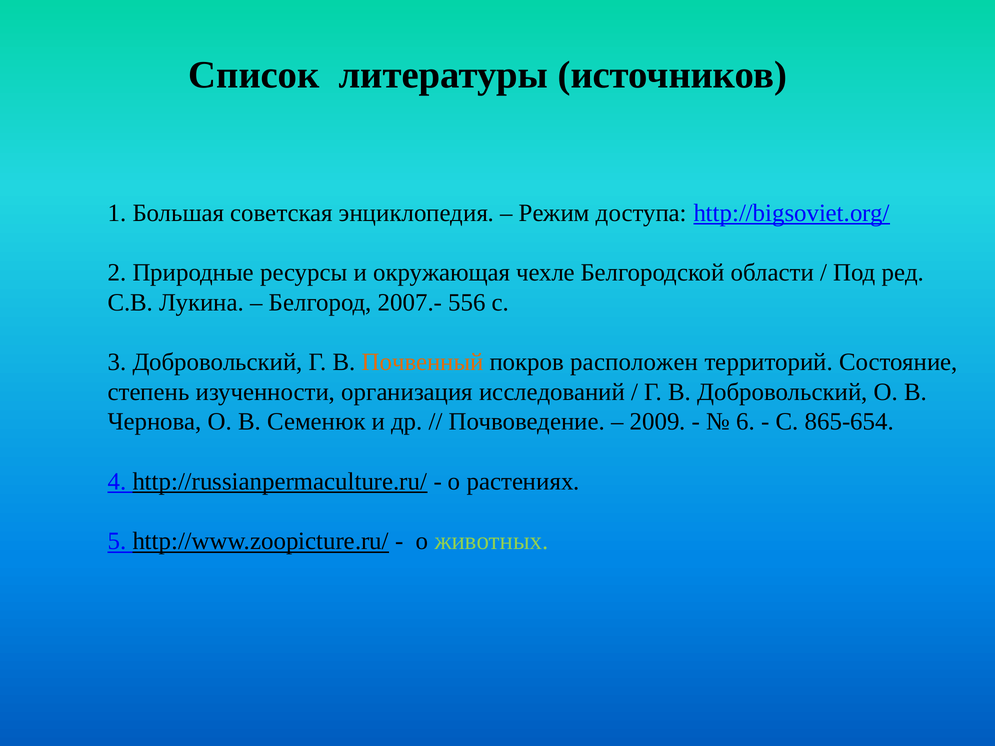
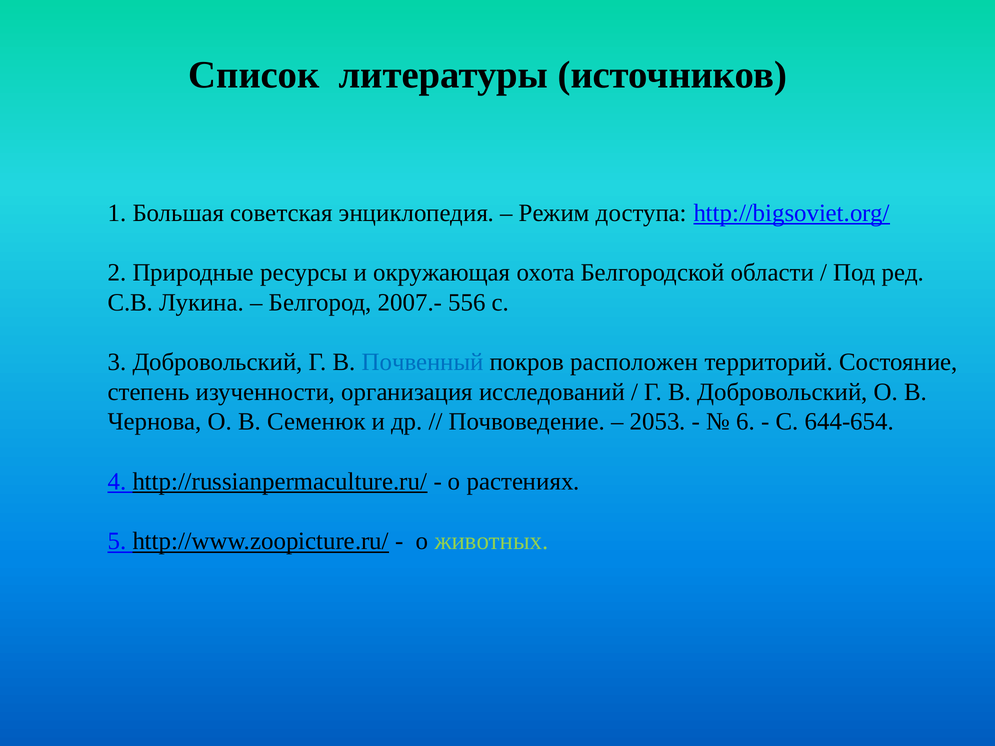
чехле: чехле -> охота
Почвенный colour: orange -> blue
2009: 2009 -> 2053
865-654: 865-654 -> 644-654
